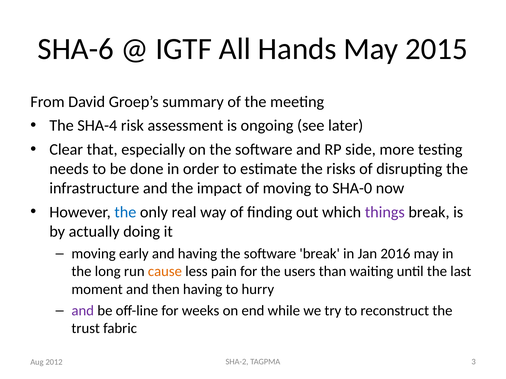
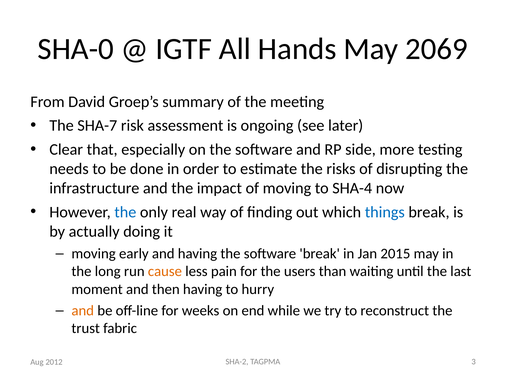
SHA-6: SHA-6 -> SHA-0
2015: 2015 -> 2069
SHA-4: SHA-4 -> SHA-7
SHA-0: SHA-0 -> SHA-4
things colour: purple -> blue
2016: 2016 -> 2015
and at (83, 311) colour: purple -> orange
